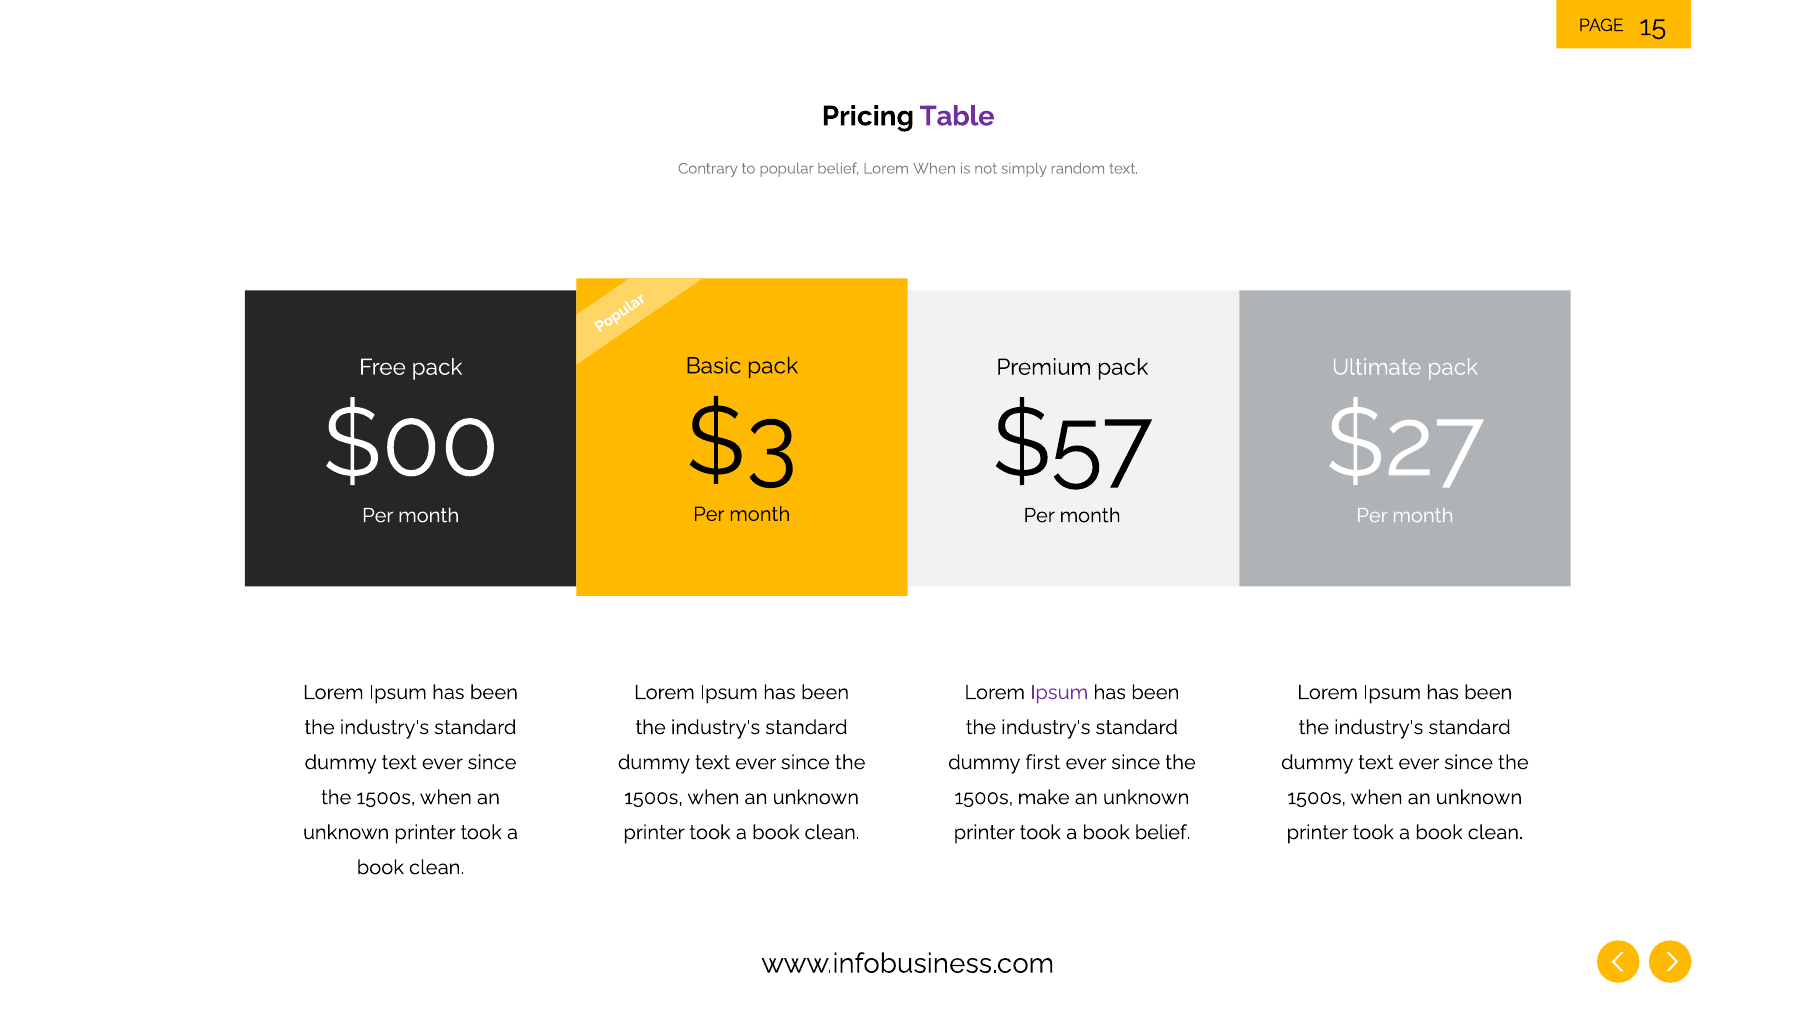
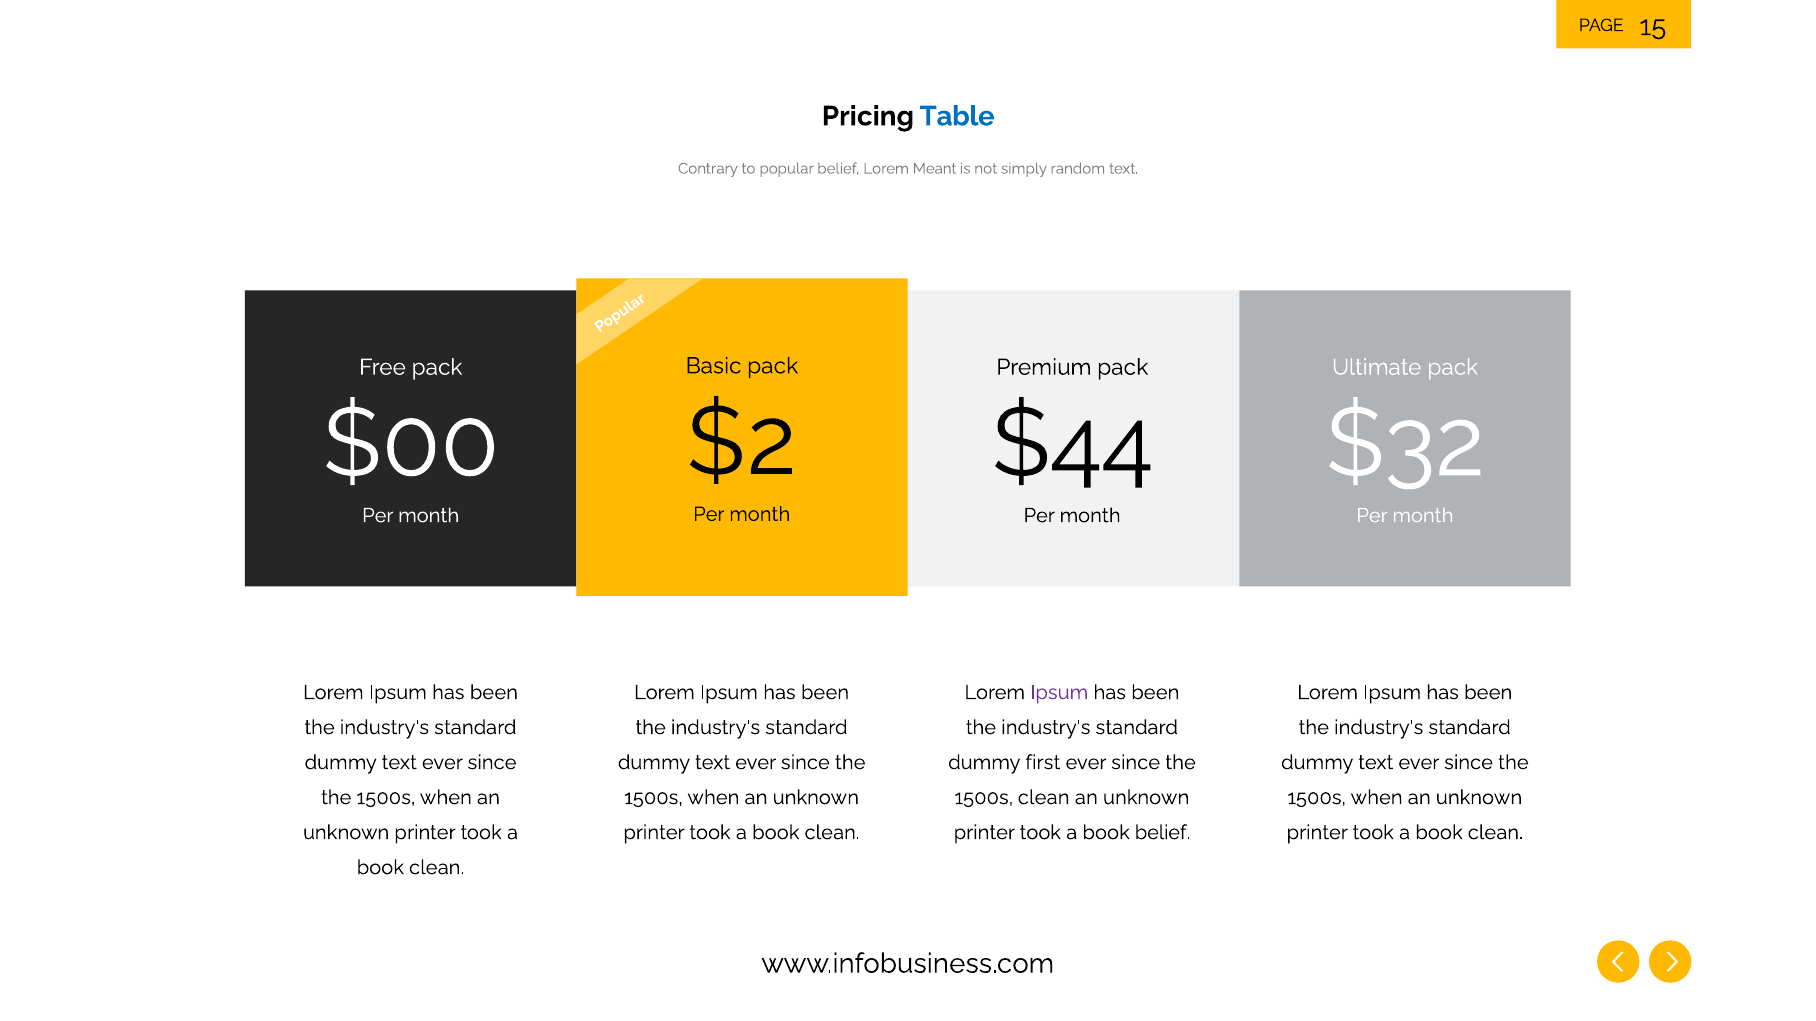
Table colour: purple -> blue
Lorem When: When -> Meant
$3: $3 -> $2
$57: $57 -> $44
$27: $27 -> $32
1500s make: make -> clean
